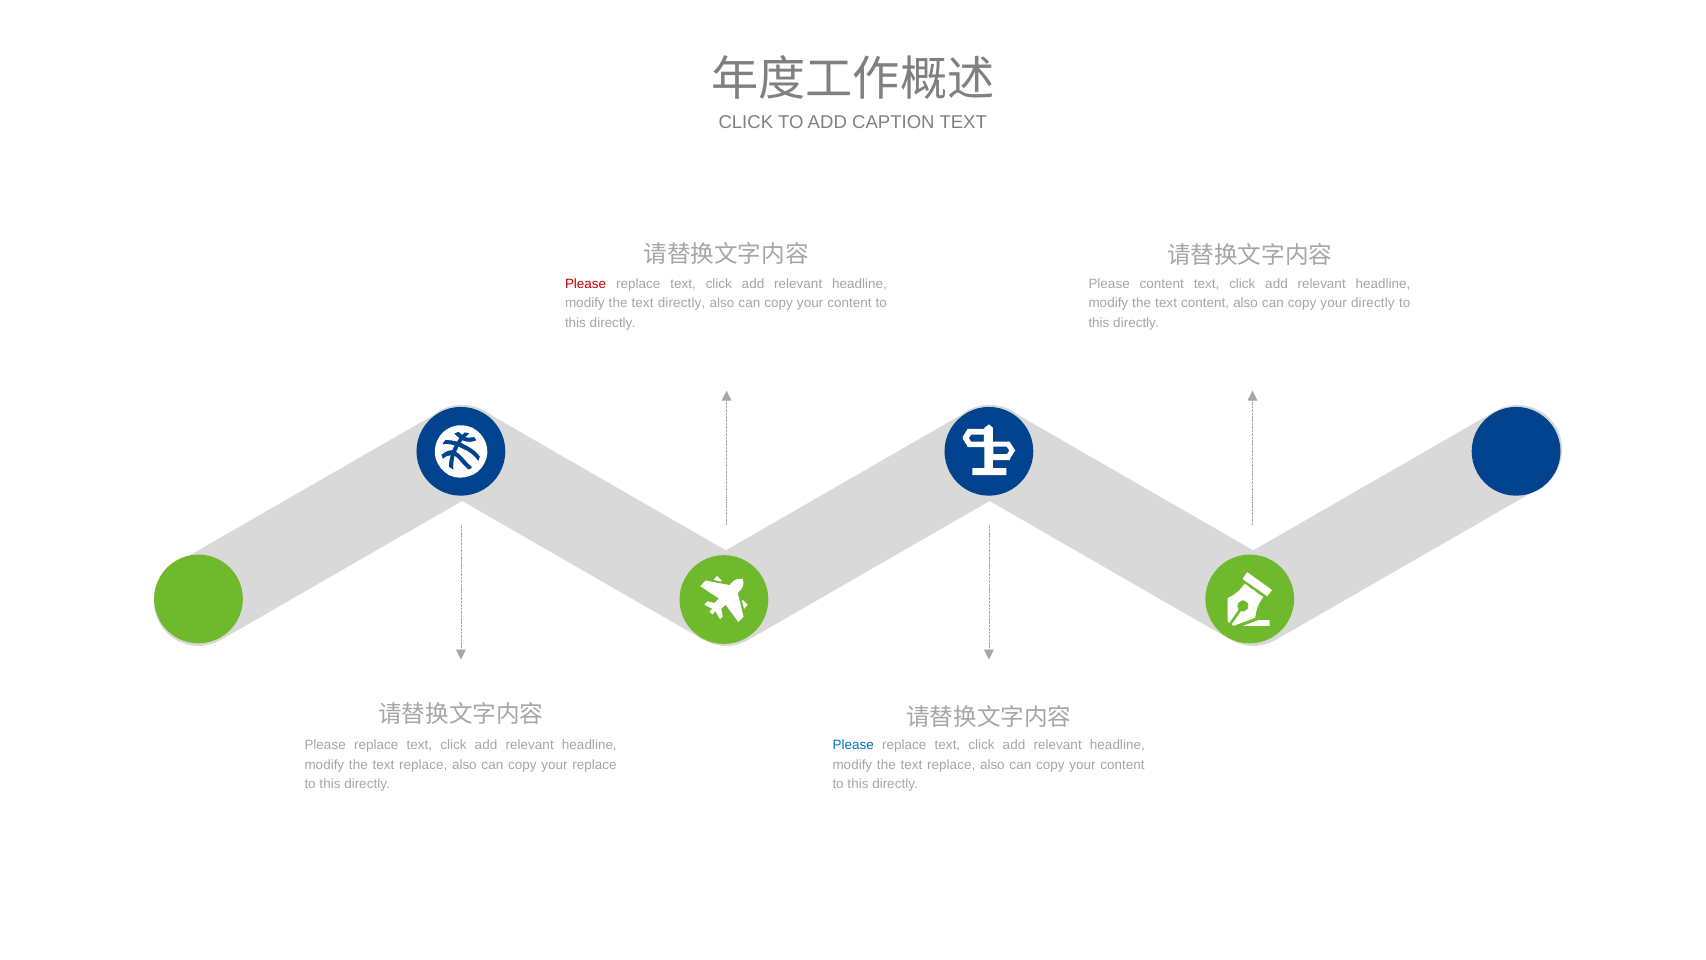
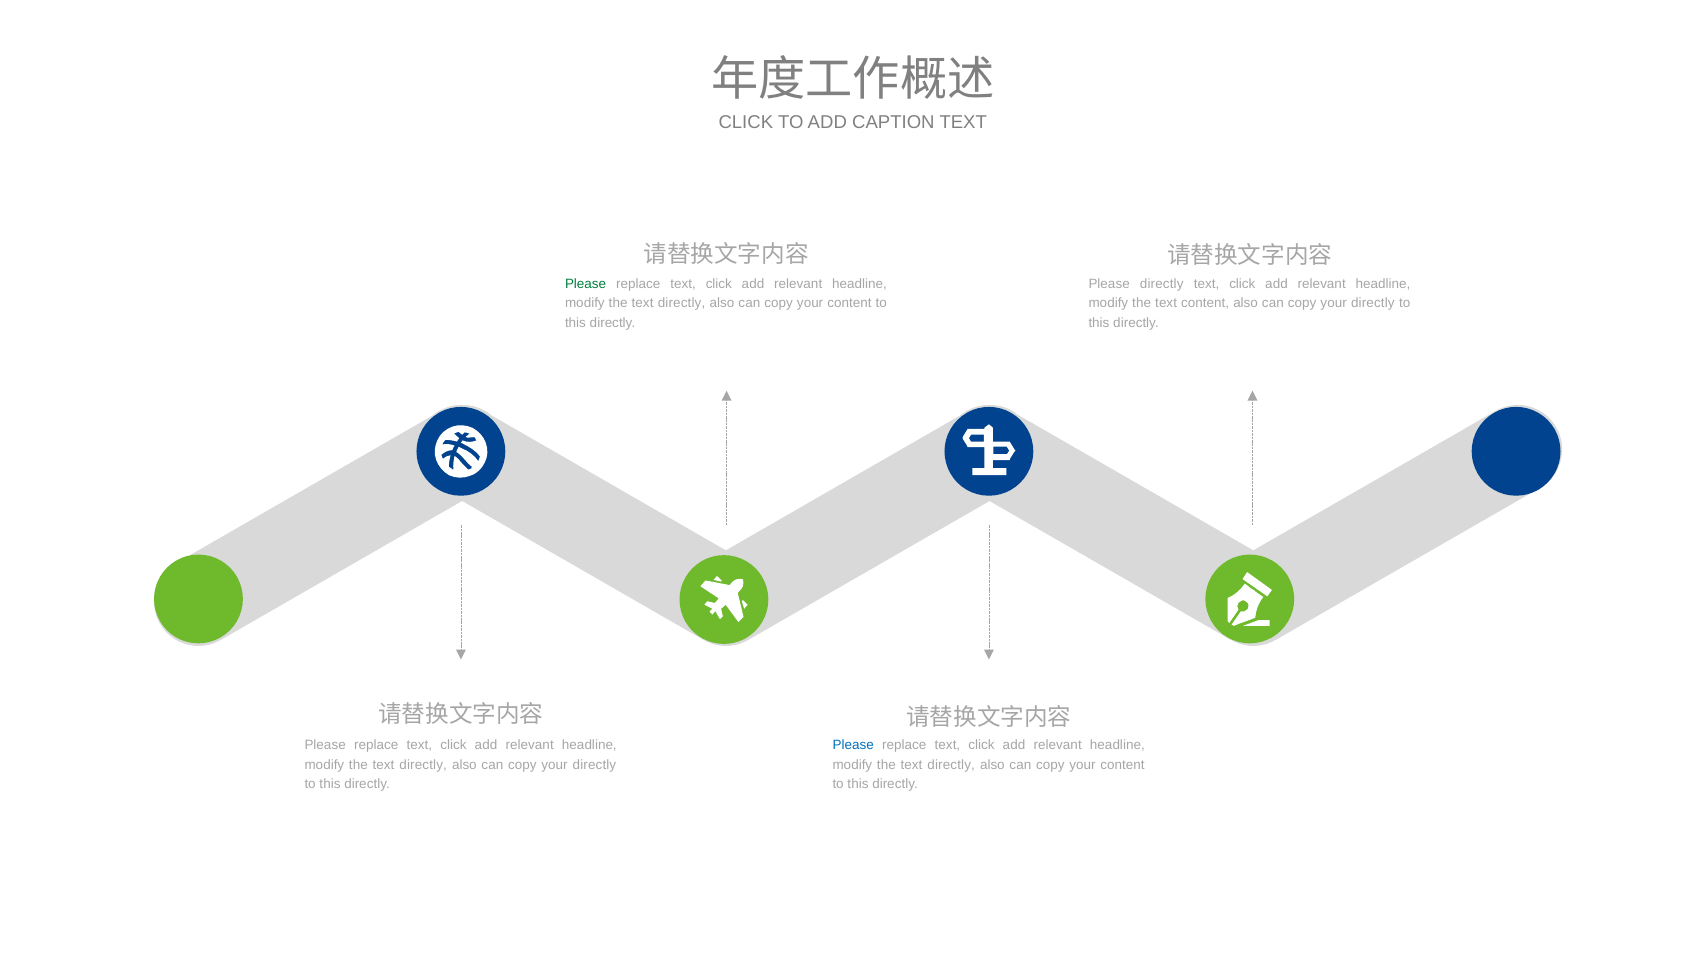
Please at (586, 284) colour: red -> green
Please content: content -> directly
replace at (423, 764): replace -> directly
replace at (594, 764): replace -> directly
replace at (951, 764): replace -> directly
